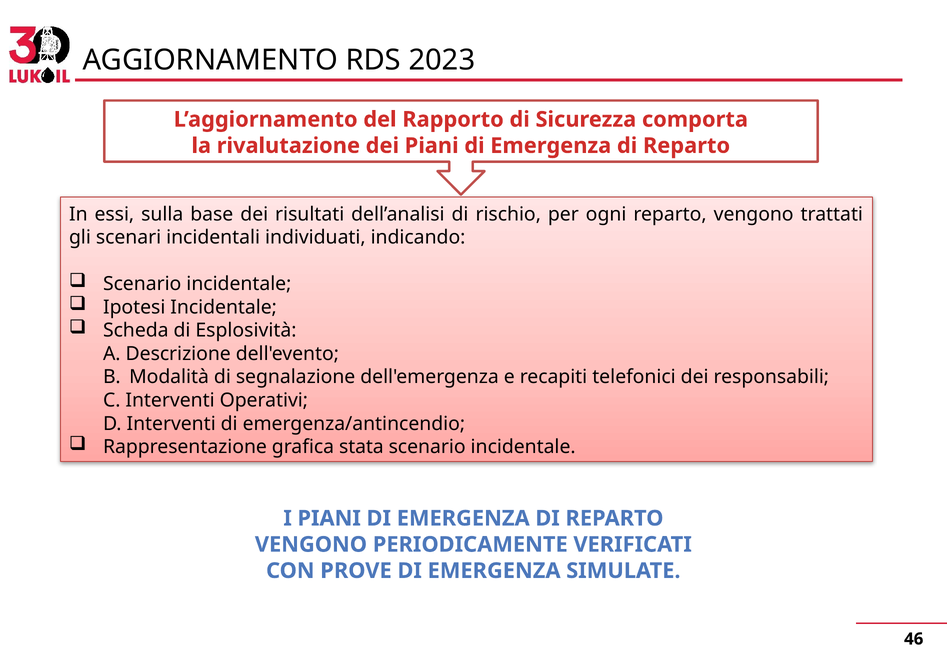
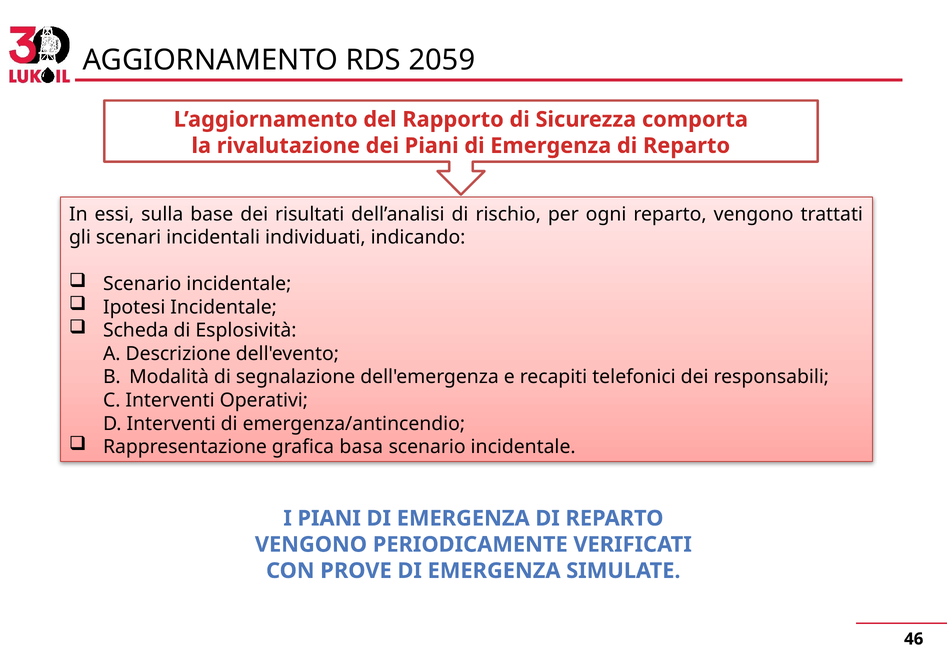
2023: 2023 -> 2059
stata: stata -> basa
